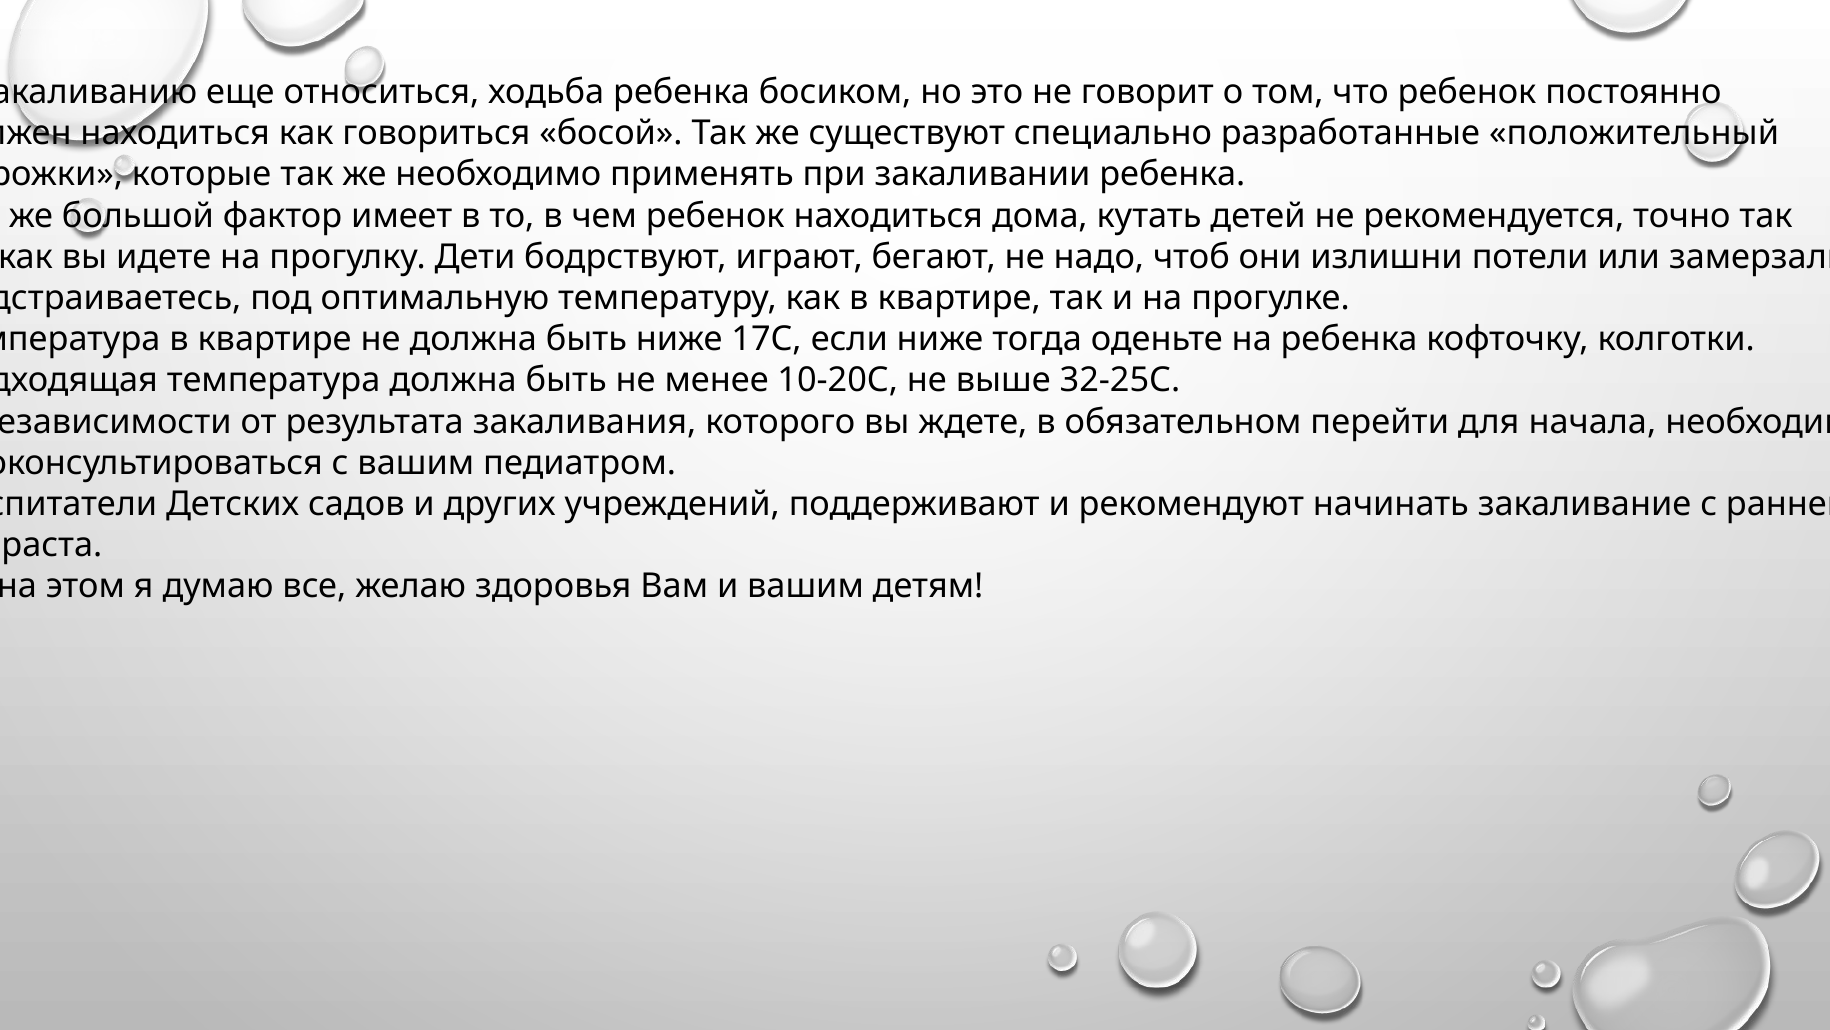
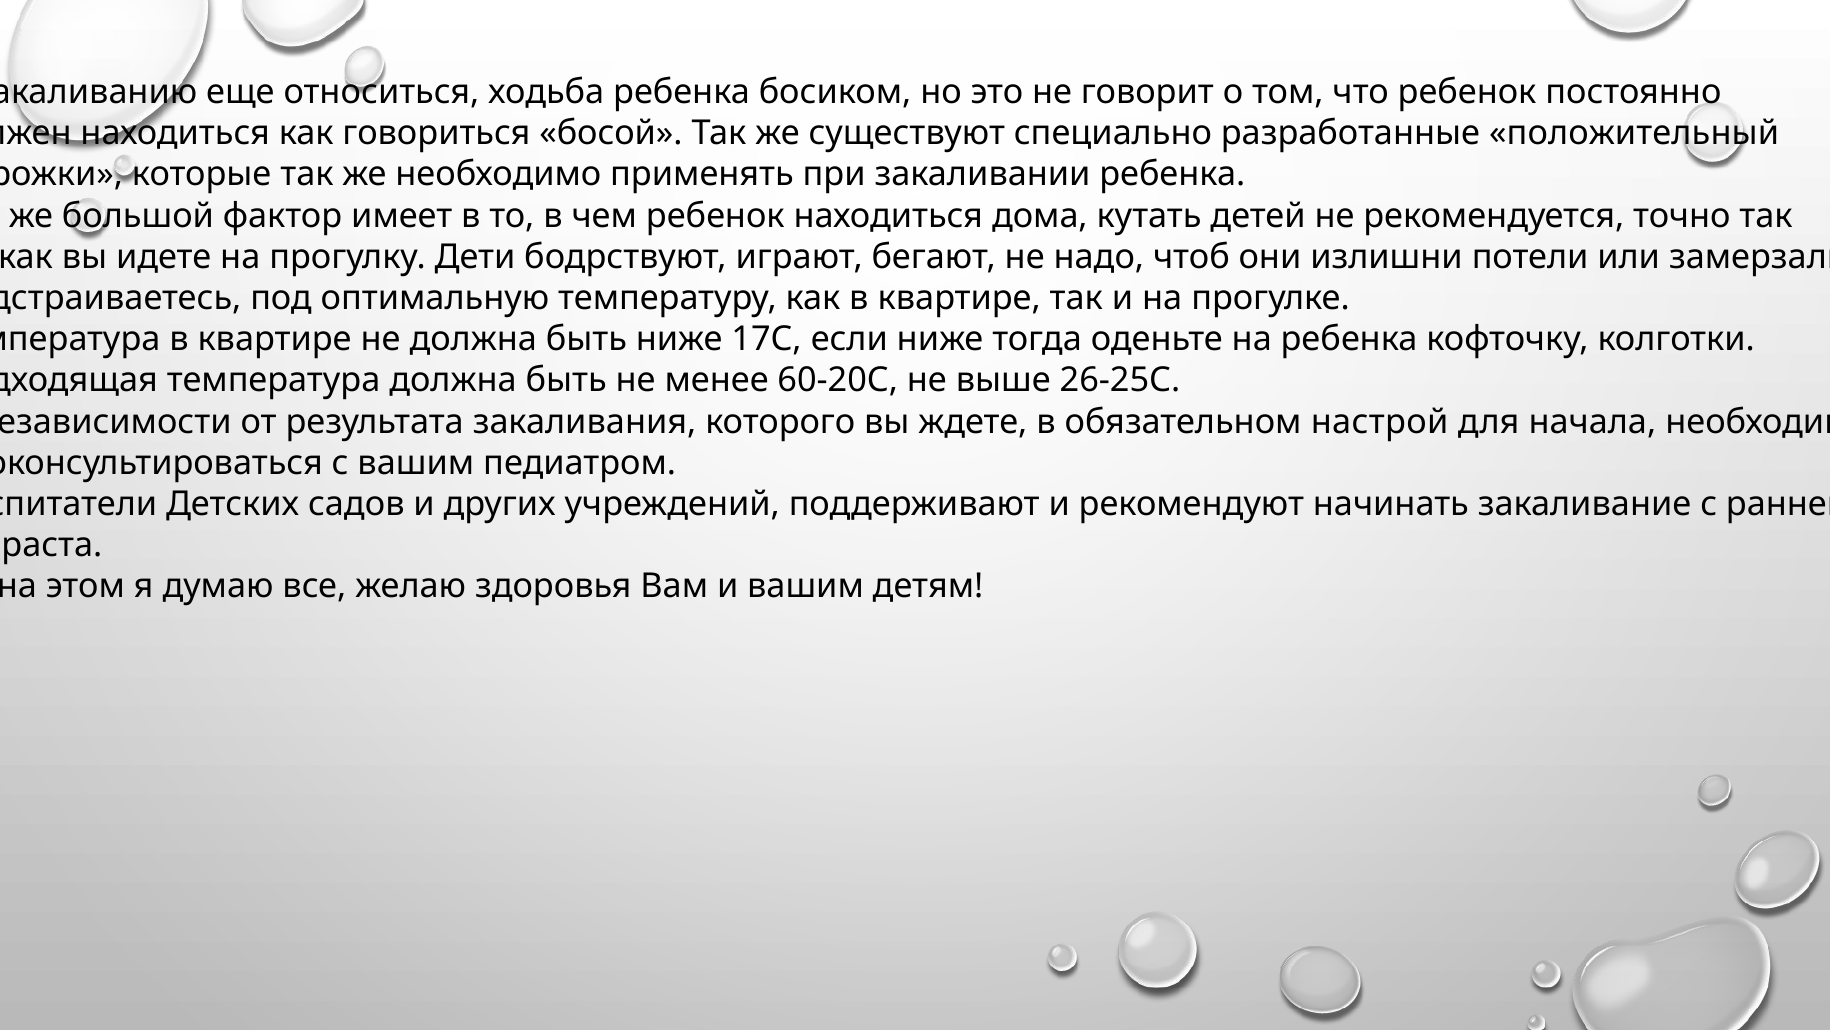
10-20С: 10-20С -> 60-20С
32-25С: 32-25С -> 26-25С
перейти: перейти -> настрой
